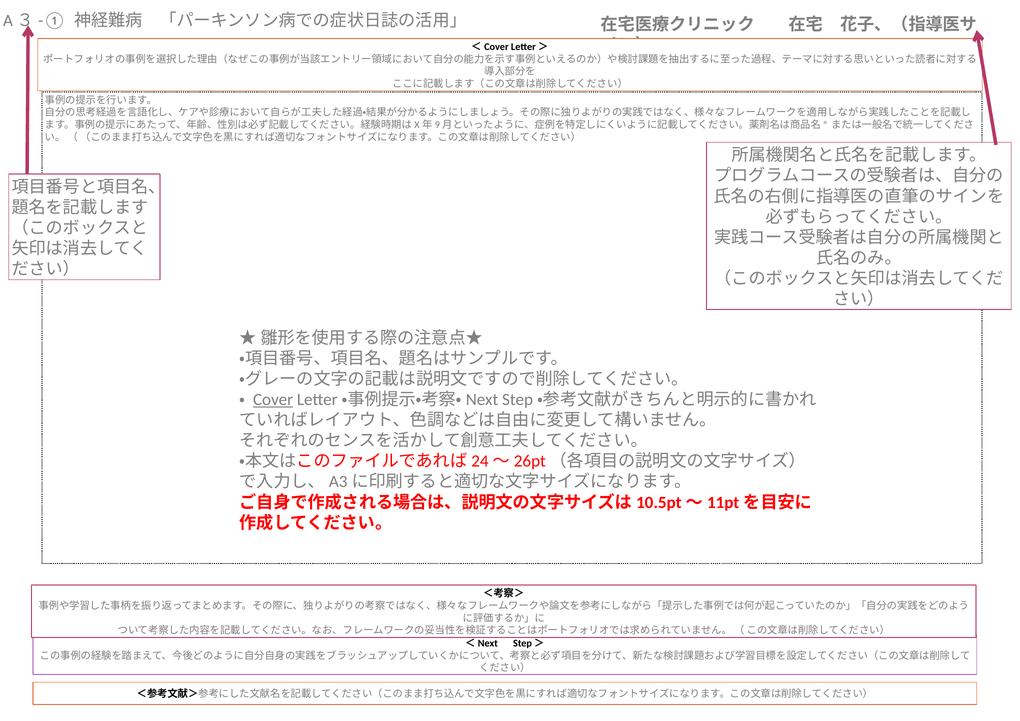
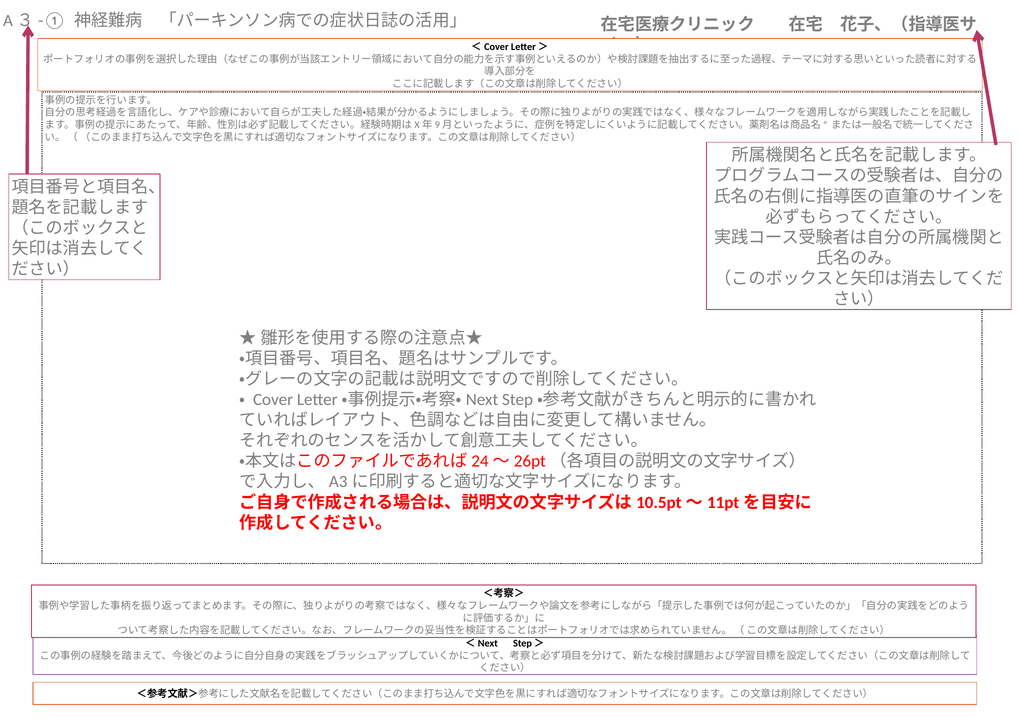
Cover underline: present -> none
